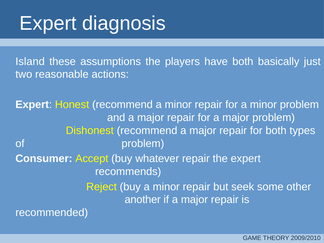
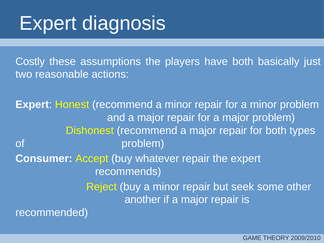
Island: Island -> Costly
